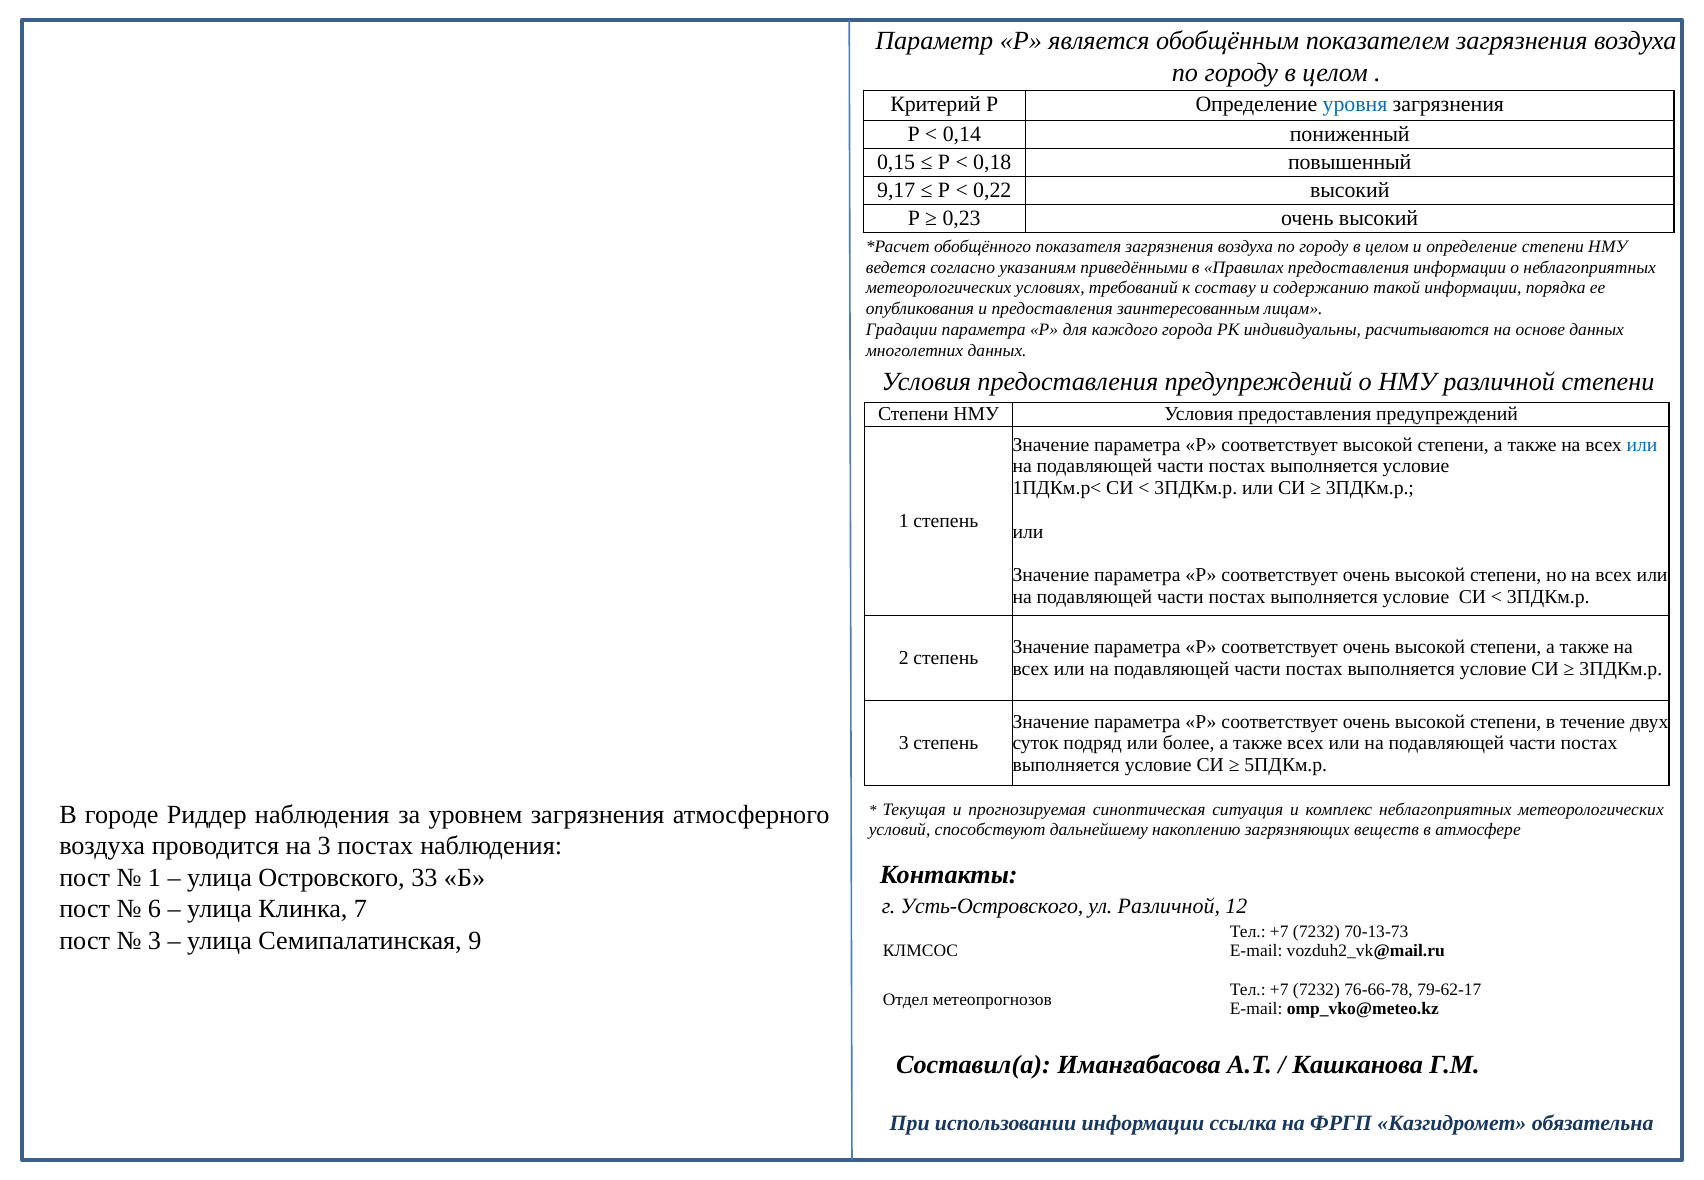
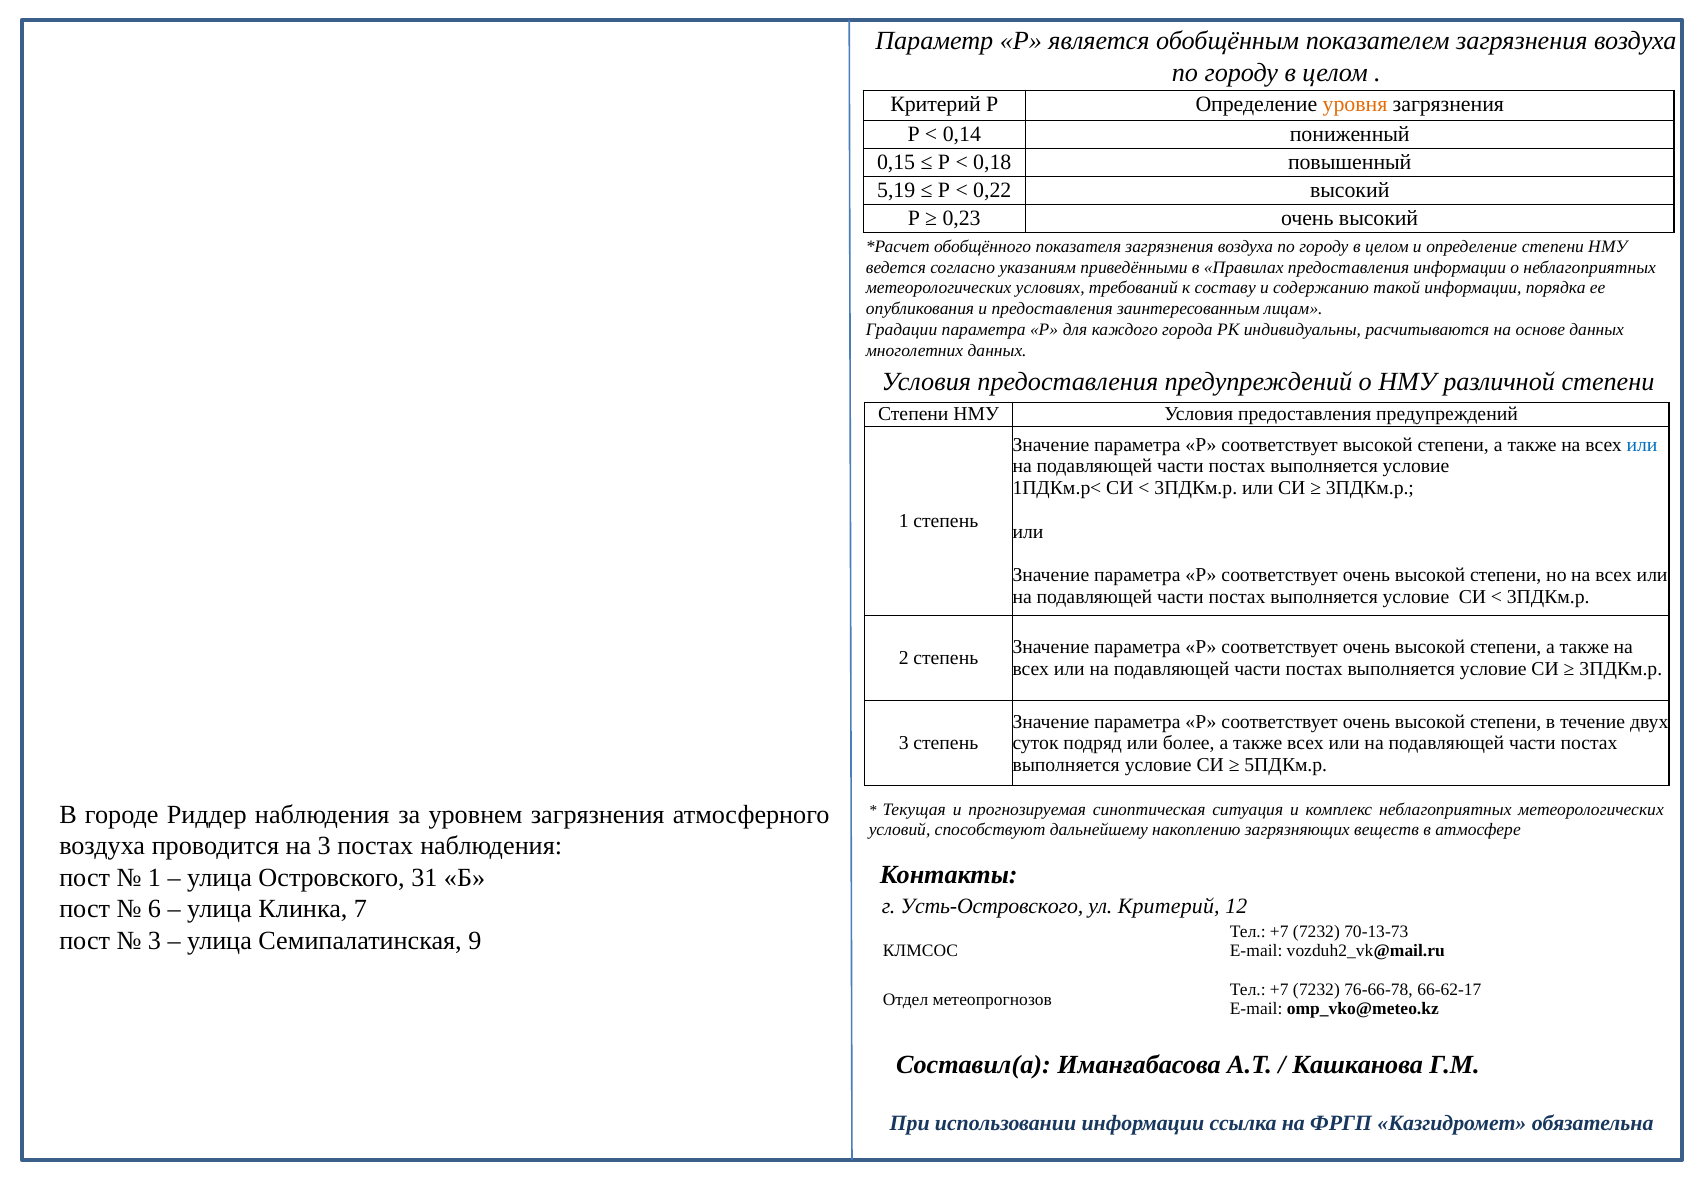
уровня colour: blue -> orange
9,17: 9,17 -> 5,19
33: 33 -> 31
ул Различной: Различной -> Критерий
79-62-17: 79-62-17 -> 66-62-17
